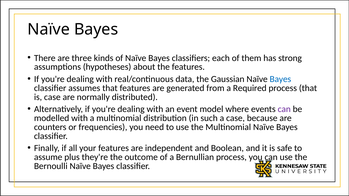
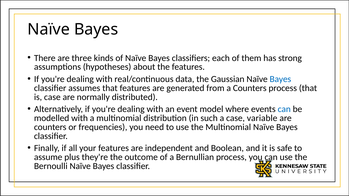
a Required: Required -> Counters
can at (284, 109) colour: purple -> blue
because: because -> variable
